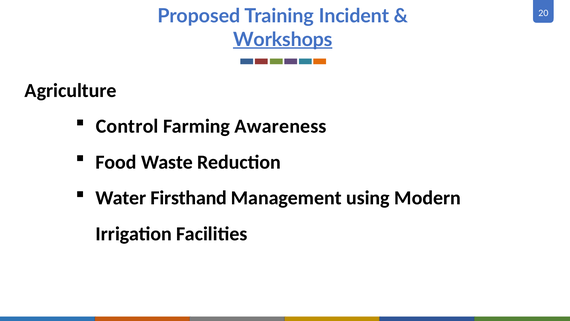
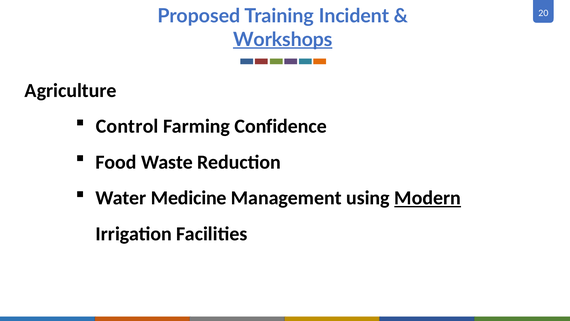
Awareness: Awareness -> Confidence
Firsthand: Firsthand -> Medicine
Modern underline: none -> present
